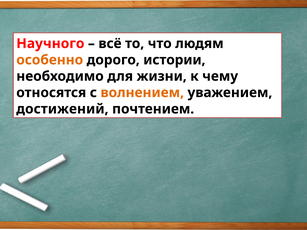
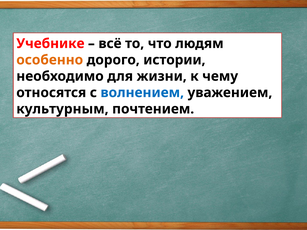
Научного: Научного -> Учебнике
волнением colour: orange -> blue
достижений: достижений -> культурным
